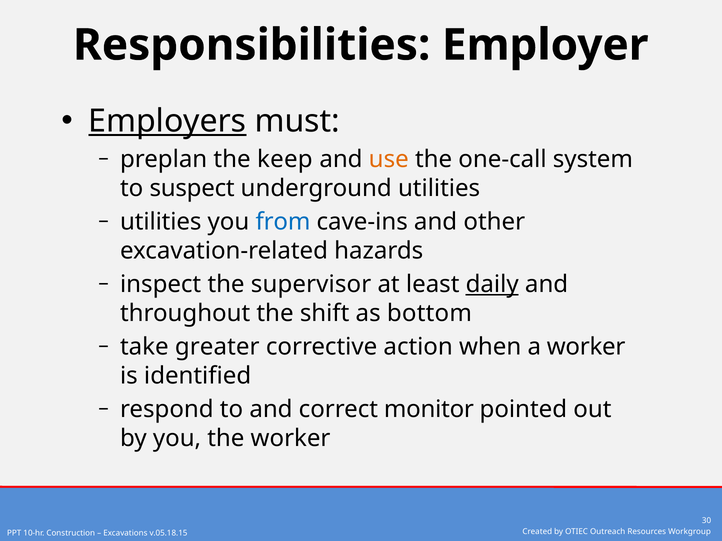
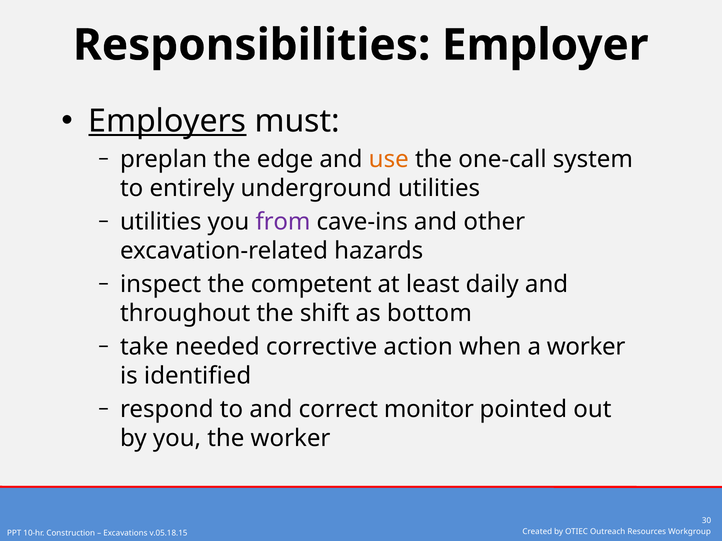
keep: keep -> edge
suspect: suspect -> entirely
from colour: blue -> purple
supervisor: supervisor -> competent
daily underline: present -> none
greater: greater -> needed
